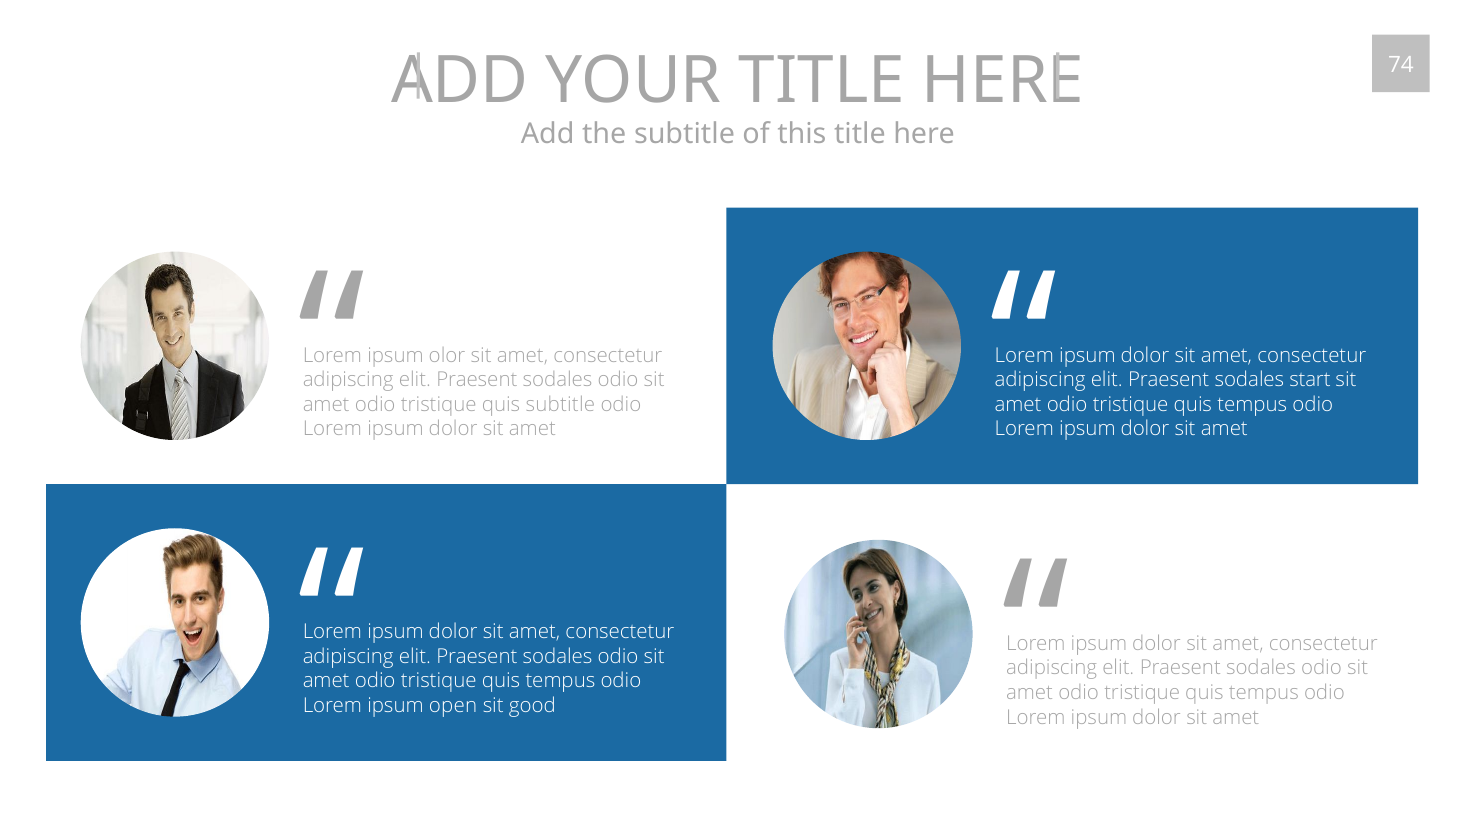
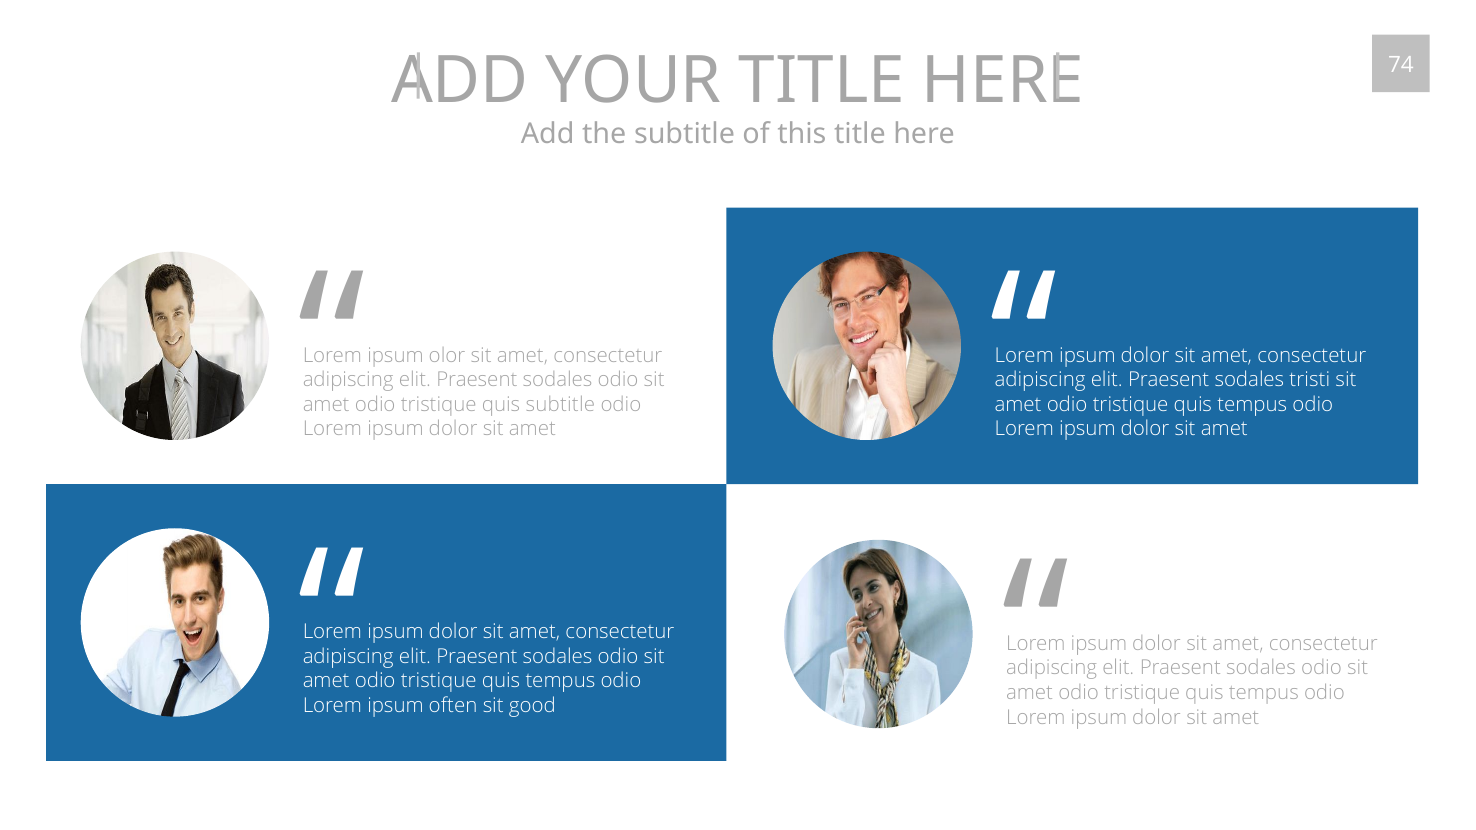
start: start -> tristi
open: open -> often
